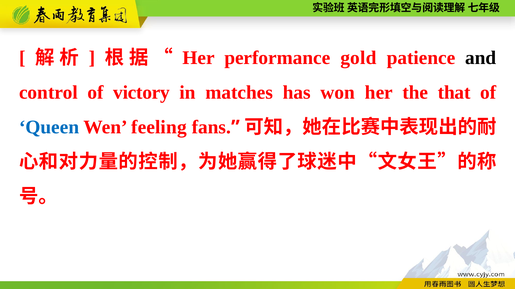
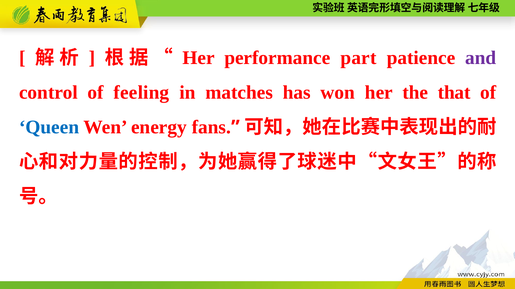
gold: gold -> part
and colour: black -> purple
victory: victory -> feeling
feeling: feeling -> energy
